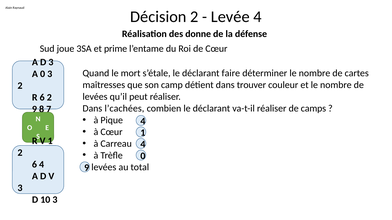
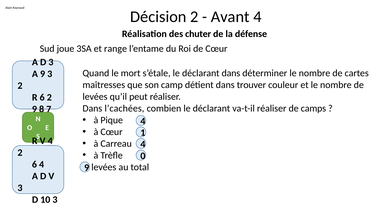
Levée: Levée -> Avant
donne: donne -> chuter
prime: prime -> range
déclarant faire: faire -> dans
0 at (43, 74): 0 -> 9
V 1: 1 -> 4
